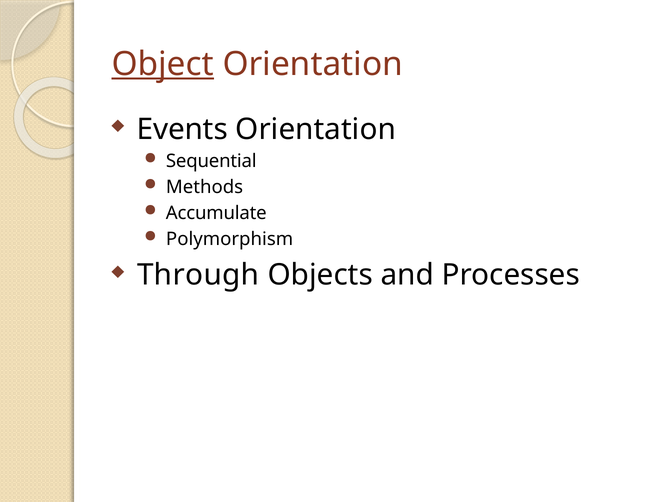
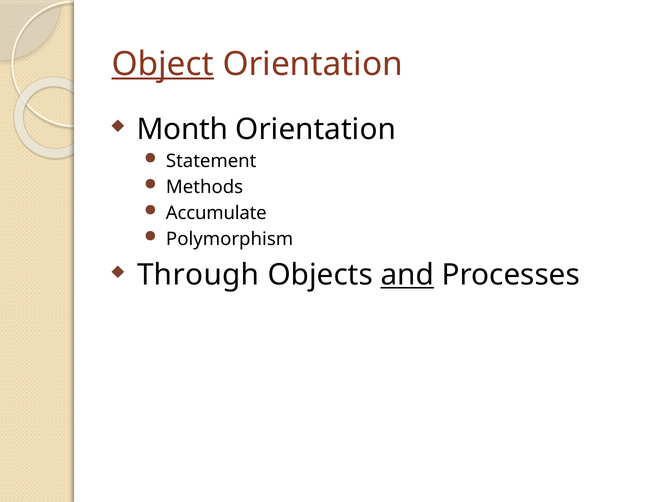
Events: Events -> Month
Sequential: Sequential -> Statement
and underline: none -> present
